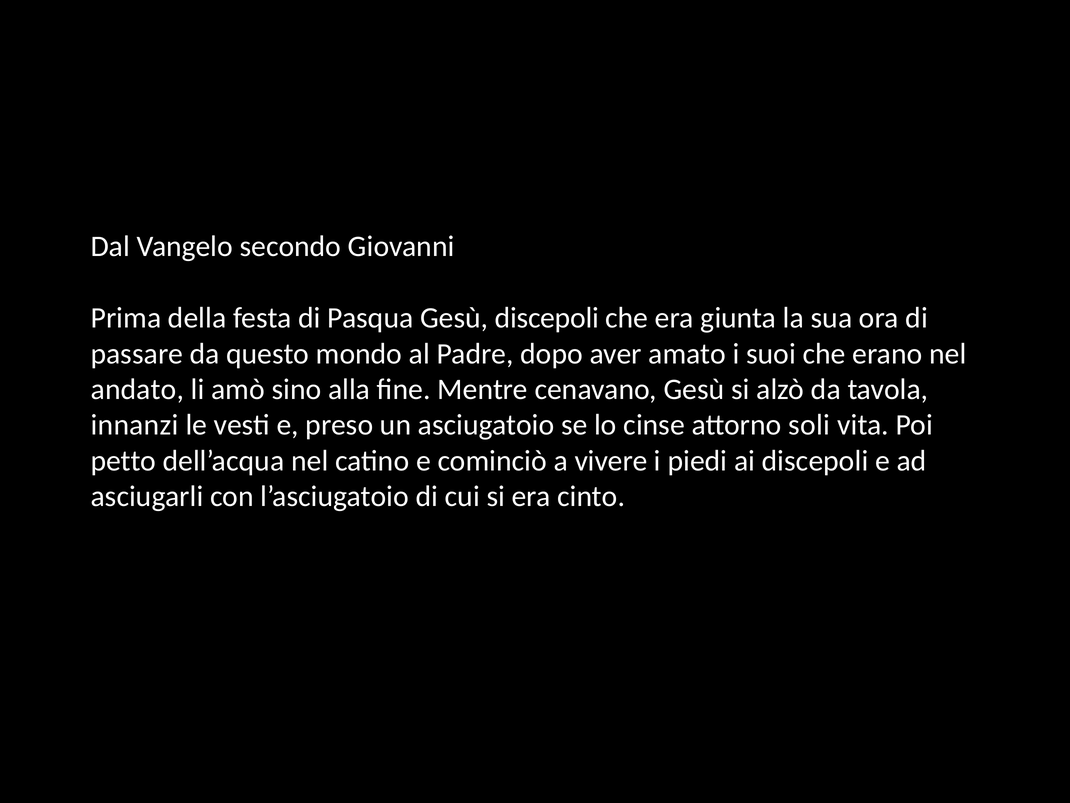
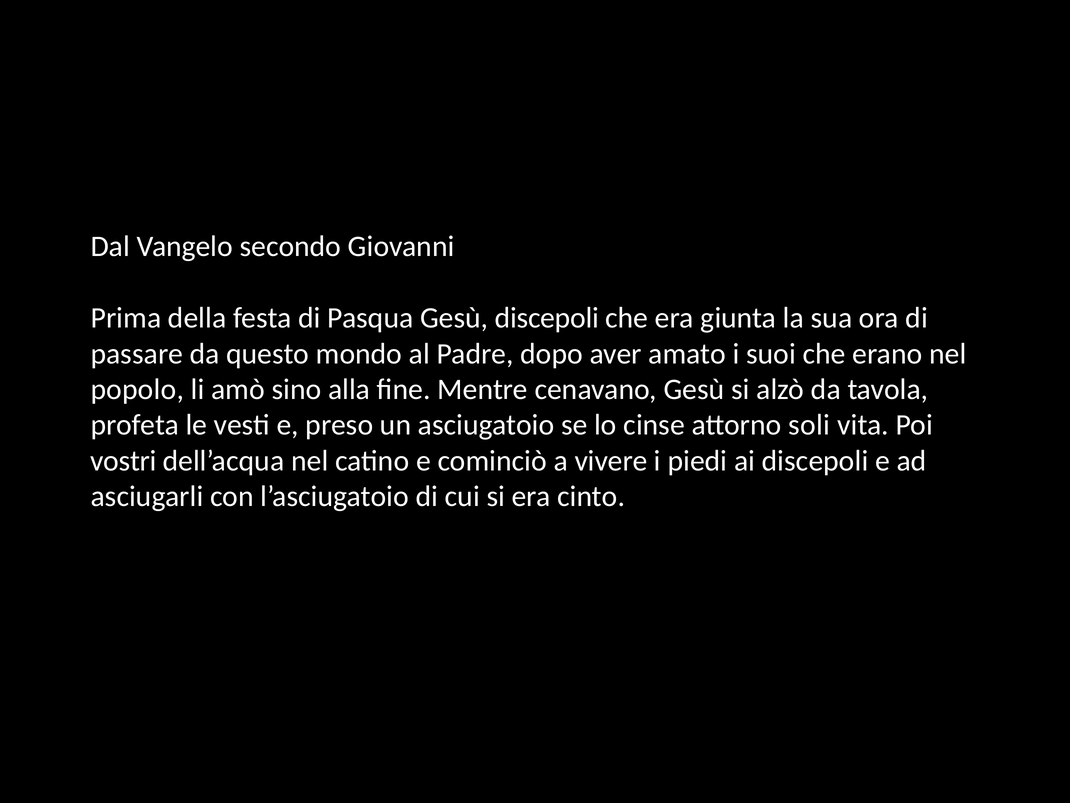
andato: andato -> popolo
innanzi: innanzi -> profeta
petto: petto -> vostri
